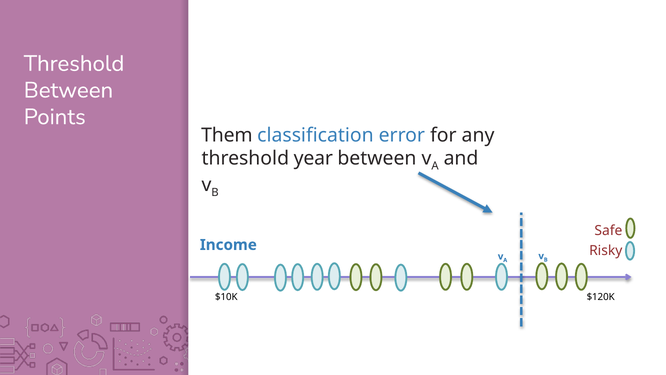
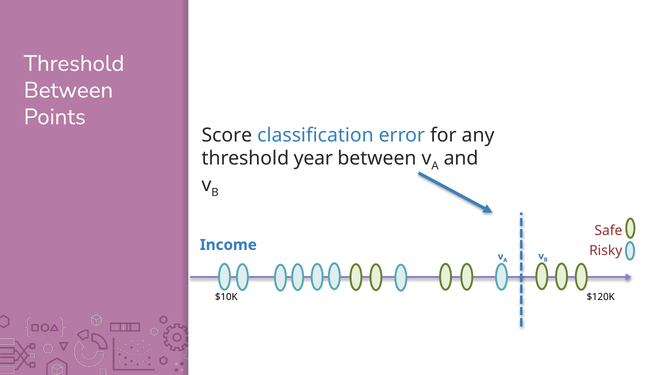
Them: Them -> Score
